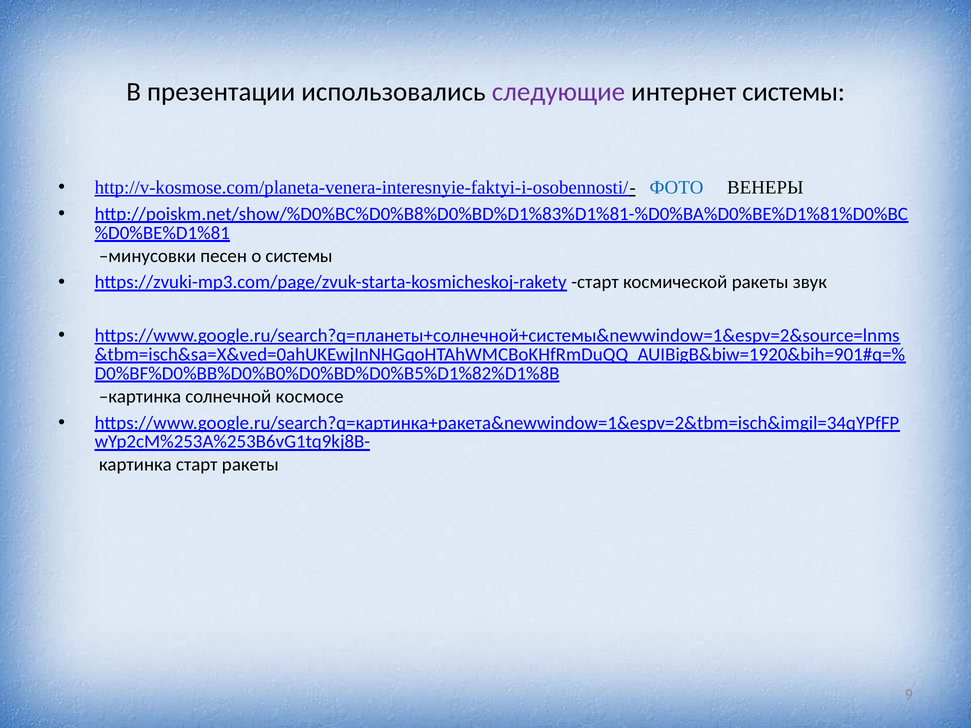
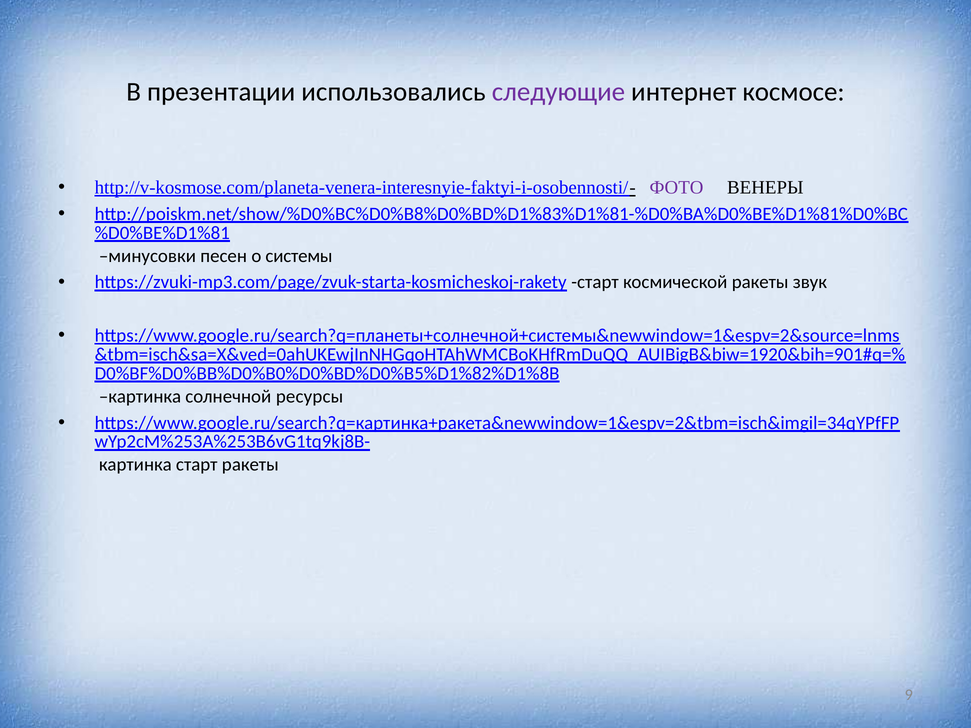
интернет системы: системы -> космосе
ФОТО colour: blue -> purple
космосе: космосе -> ресурсы
